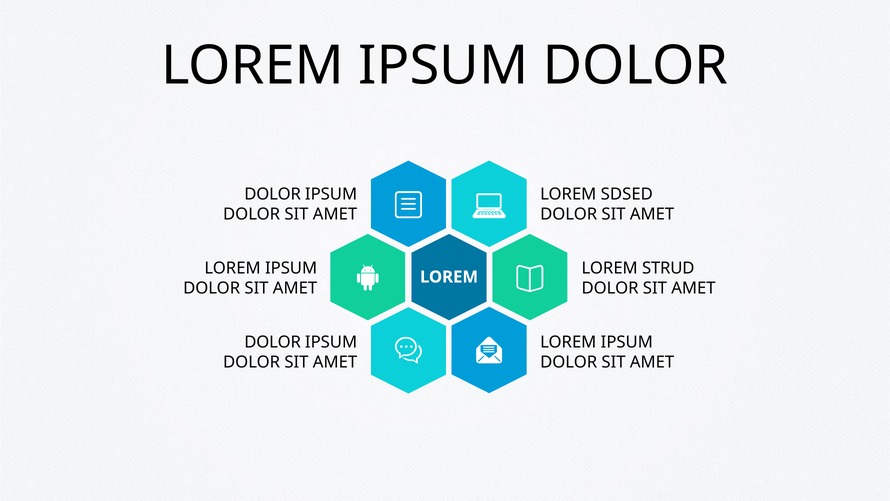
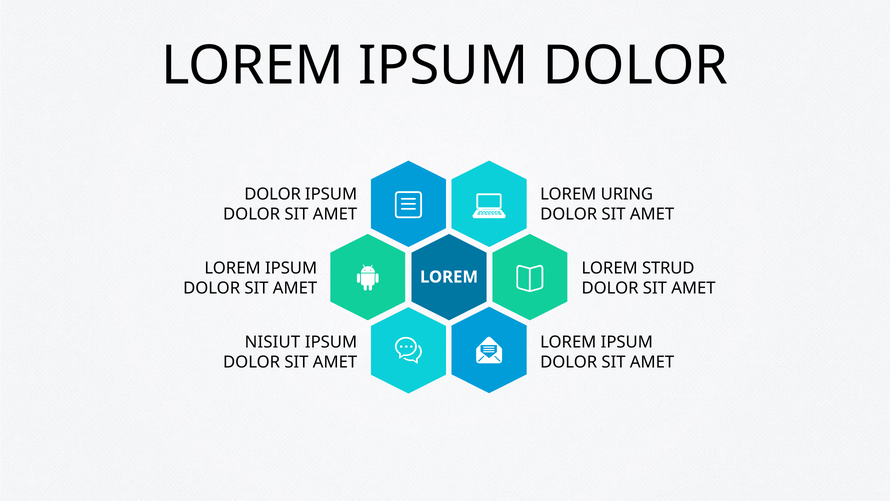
SDSED: SDSED -> URING
DOLOR at (273, 342): DOLOR -> NISIUT
